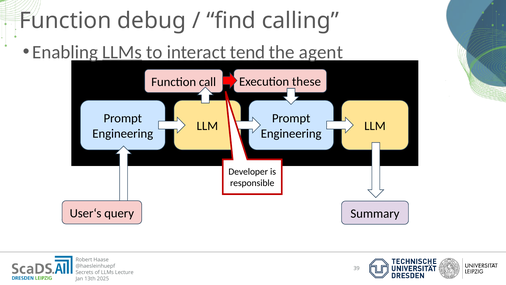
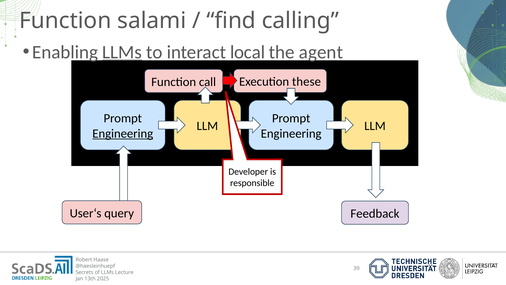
debug: debug -> salami
tend: tend -> local
Engineering at (123, 133) underline: none -> present
Summary: Summary -> Feedback
